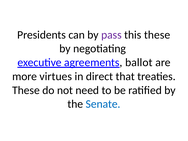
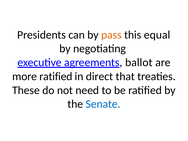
pass colour: purple -> orange
this these: these -> equal
more virtues: virtues -> ratified
